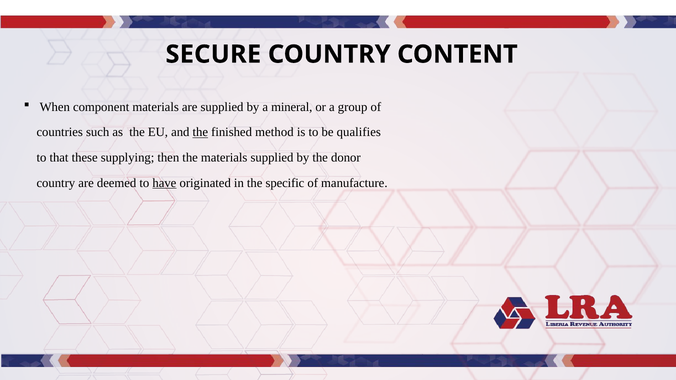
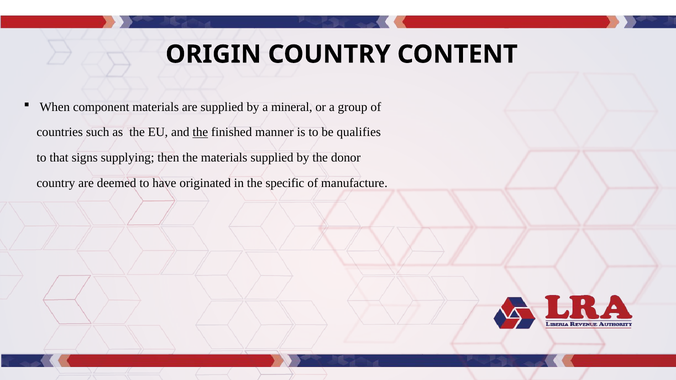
SECURE: SECURE -> ORIGIN
method: method -> manner
these: these -> signs
have underline: present -> none
